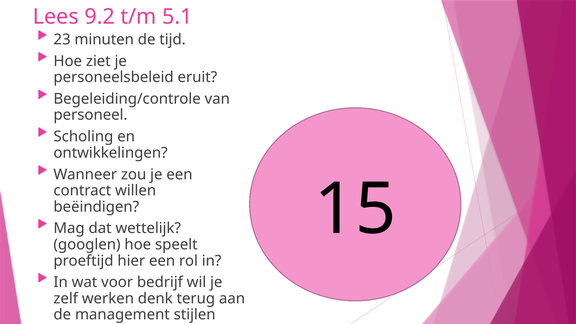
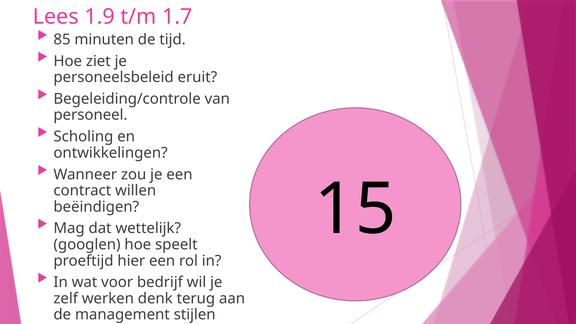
9.2: 9.2 -> 1.9
5.1: 5.1 -> 1.7
23: 23 -> 85
